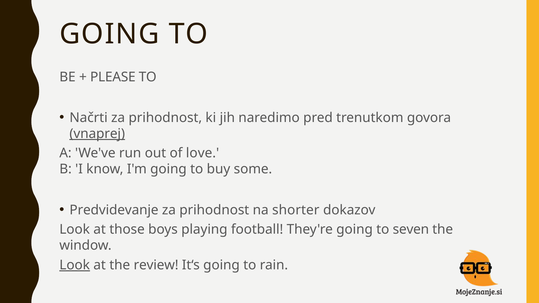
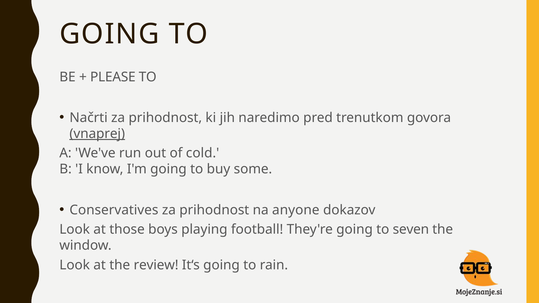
love: love -> cold
Predvidevanje: Predvidevanje -> Conservatives
shorter: shorter -> anyone
Look at (75, 265) underline: present -> none
